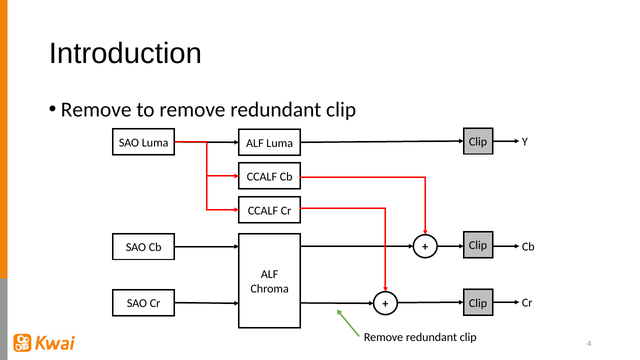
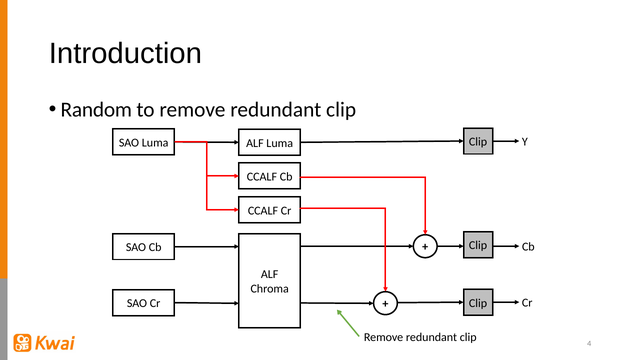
Remove at (96, 110): Remove -> Random
